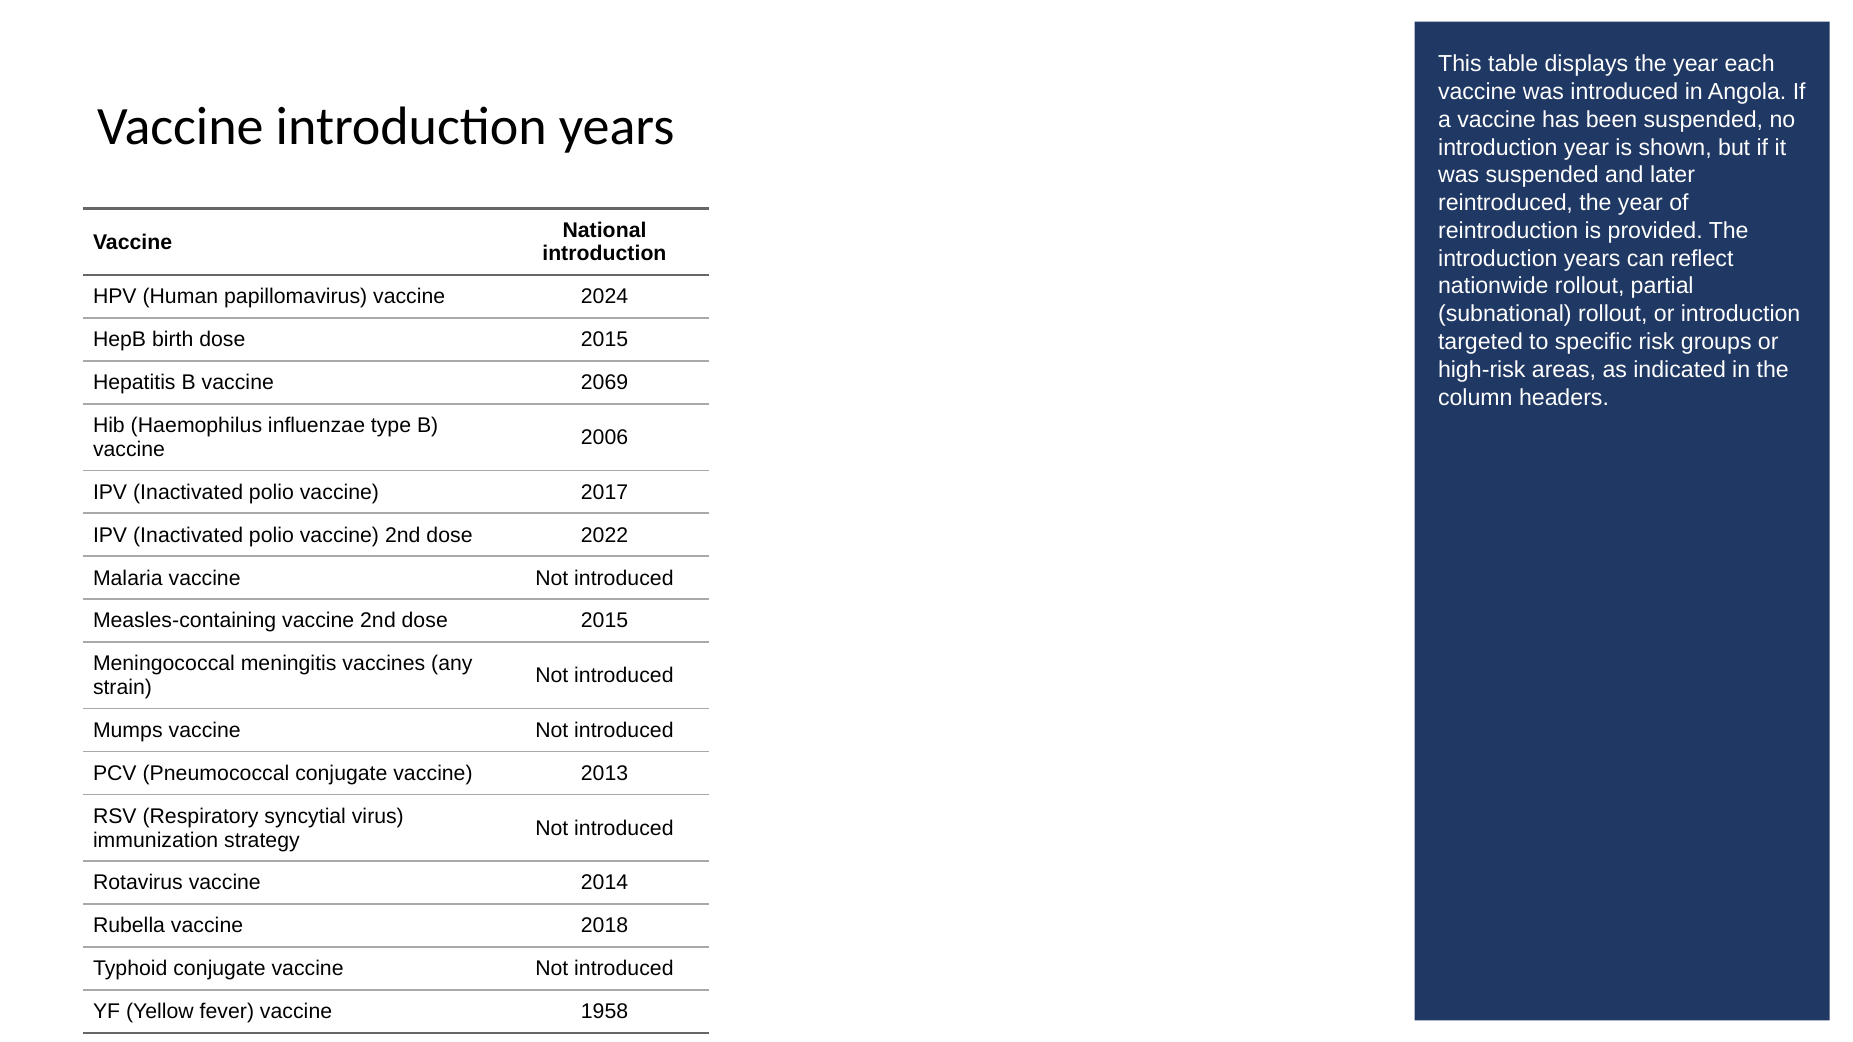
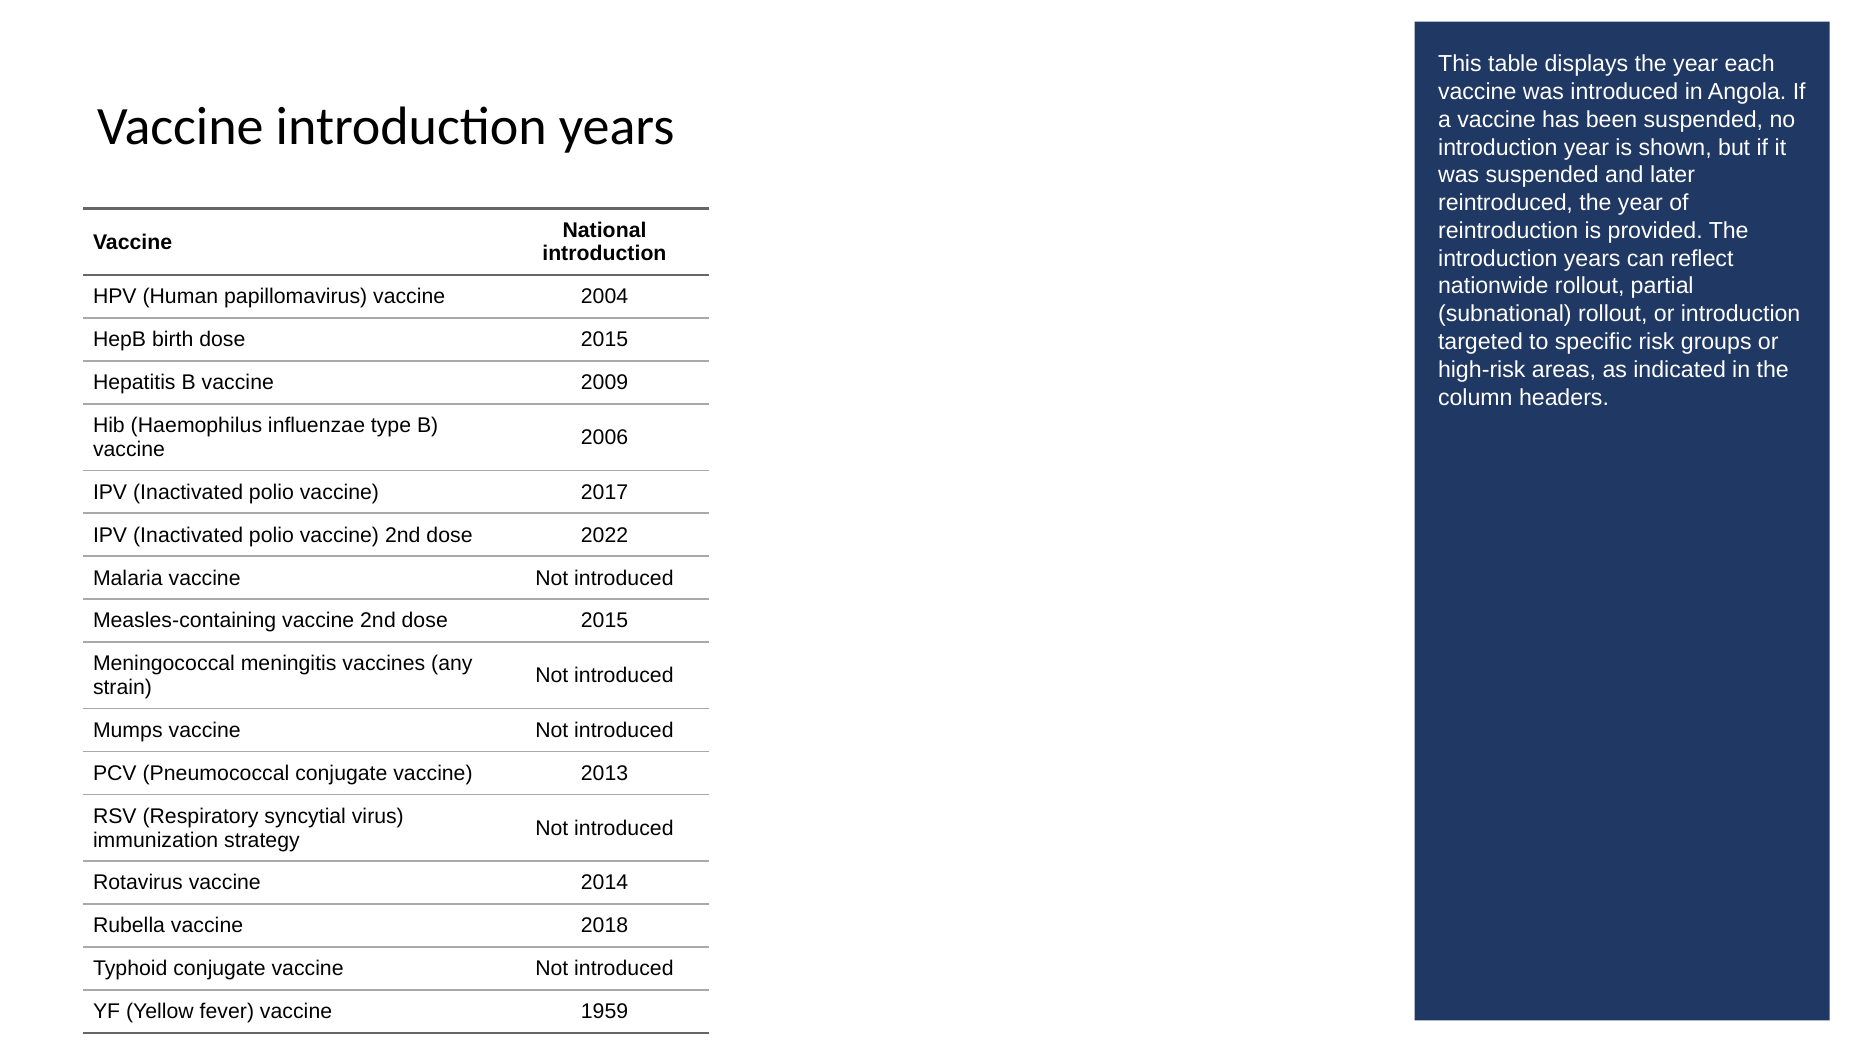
2024: 2024 -> 2004
2069: 2069 -> 2009
1958: 1958 -> 1959
